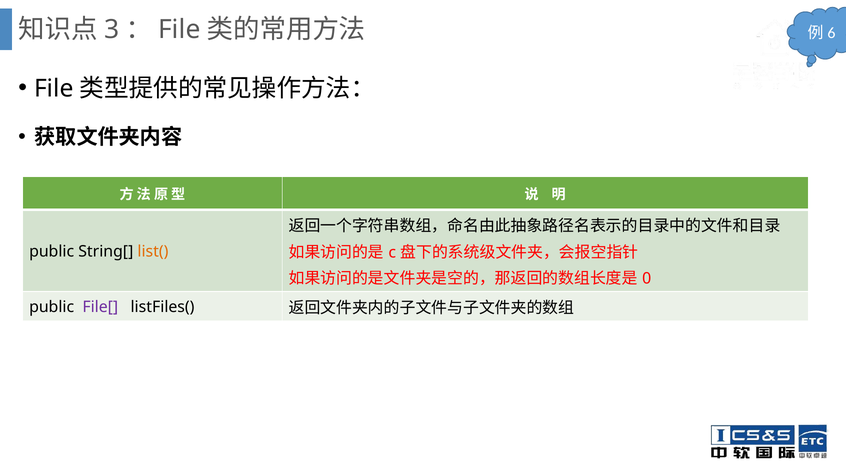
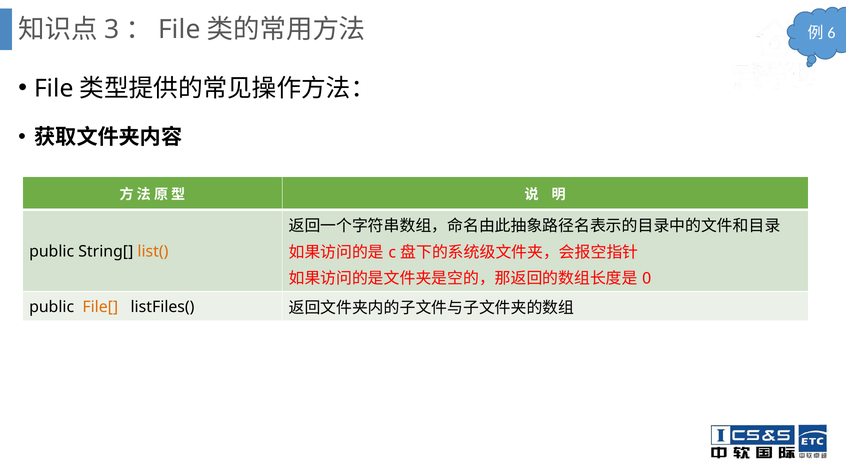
File[ colour: purple -> orange
